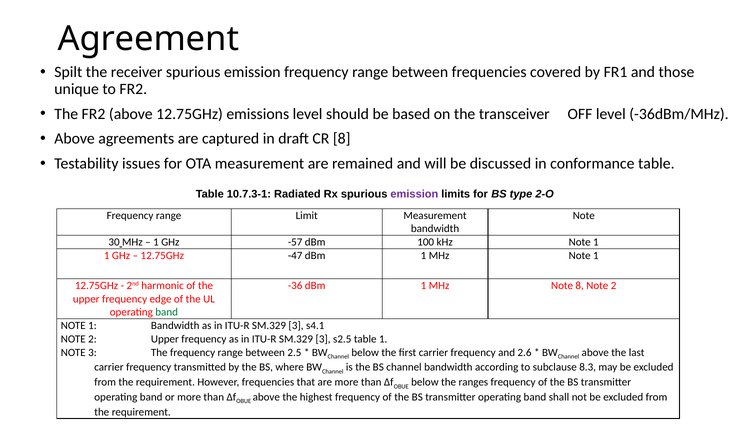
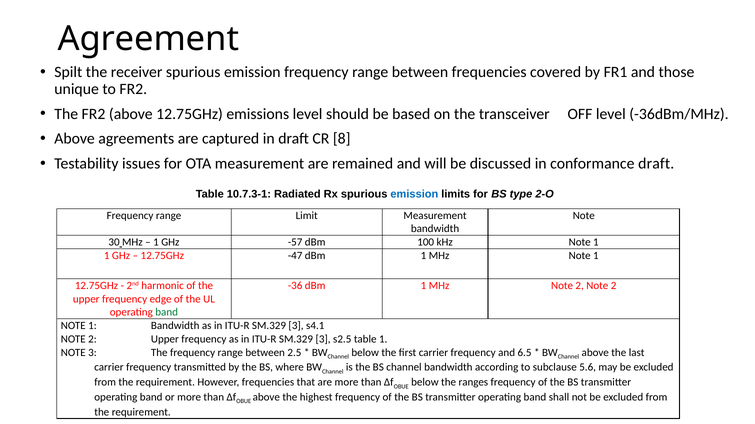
conformance table: table -> draft
emission at (414, 194) colour: purple -> blue
MHz Note 8: 8 -> 2
2.6: 2.6 -> 6.5
8.3: 8.3 -> 5.6
